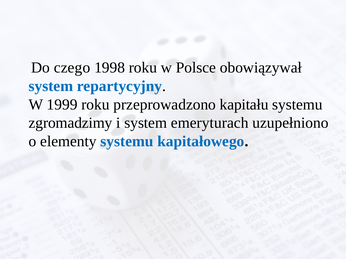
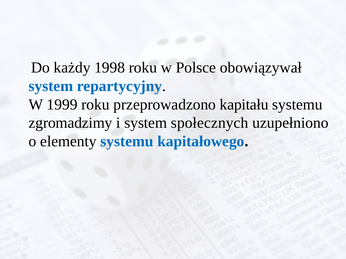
czego: czego -> każdy
emeryturach: emeryturach -> społecznych
